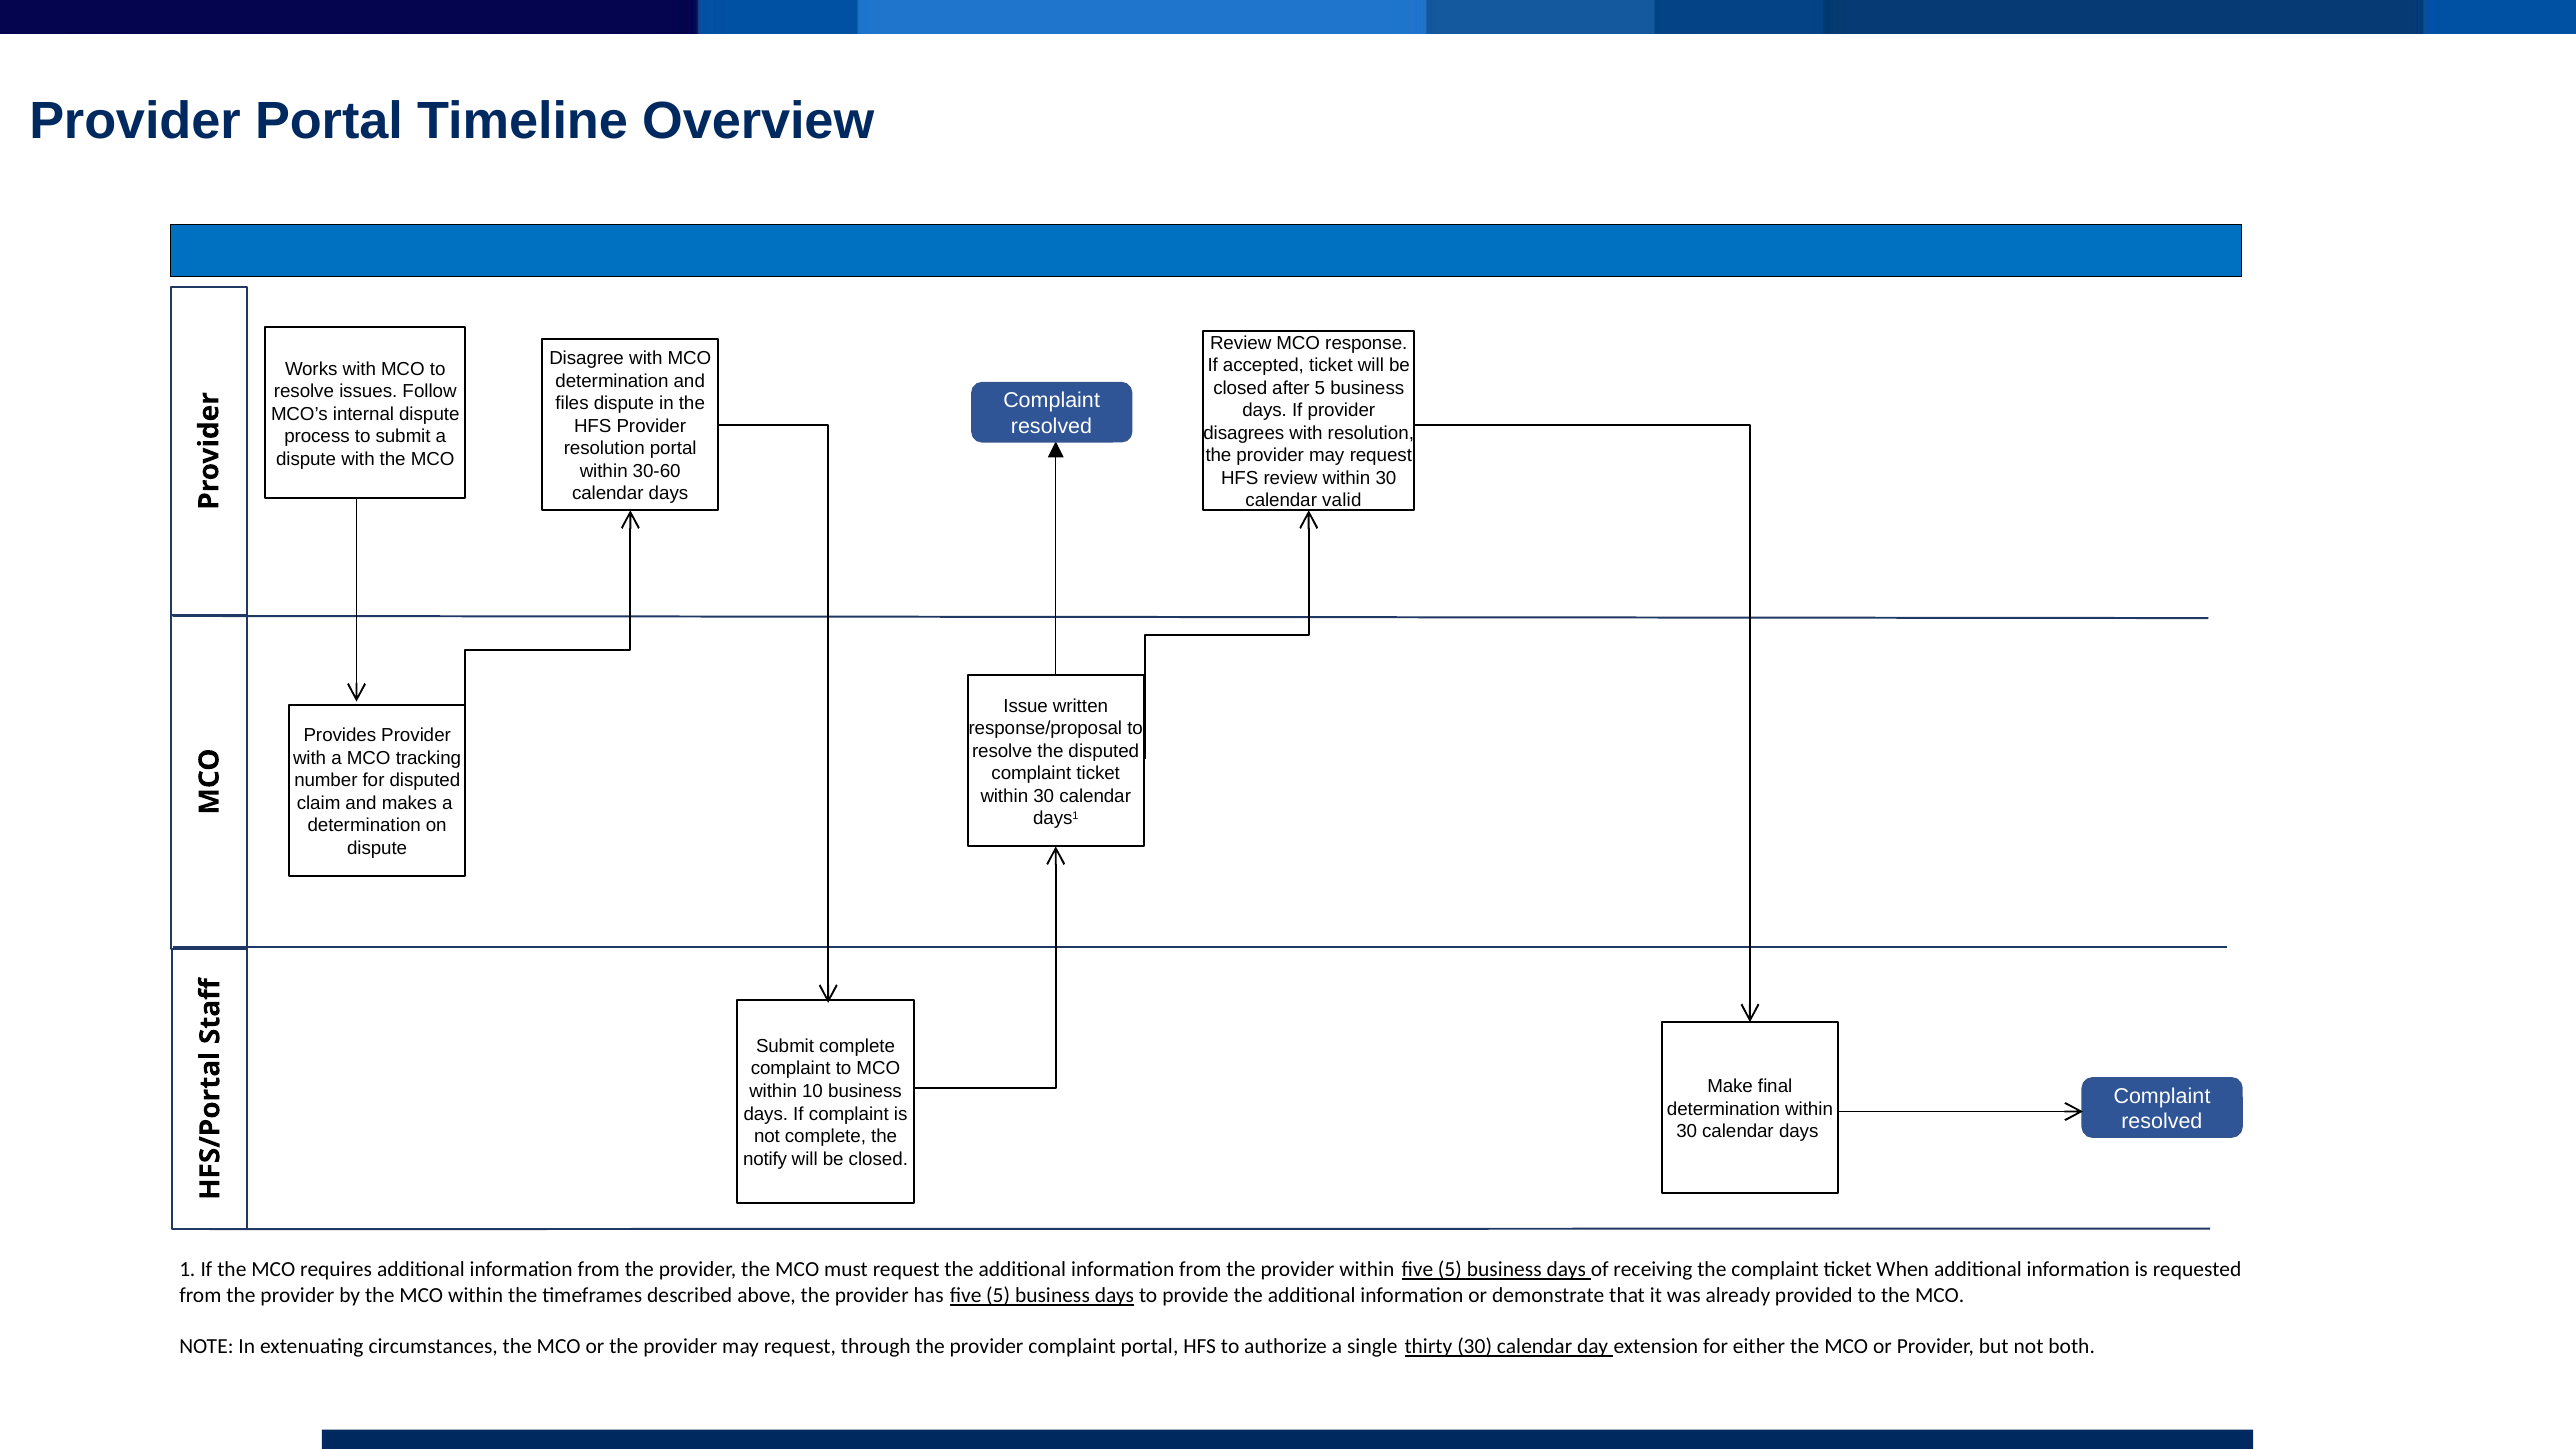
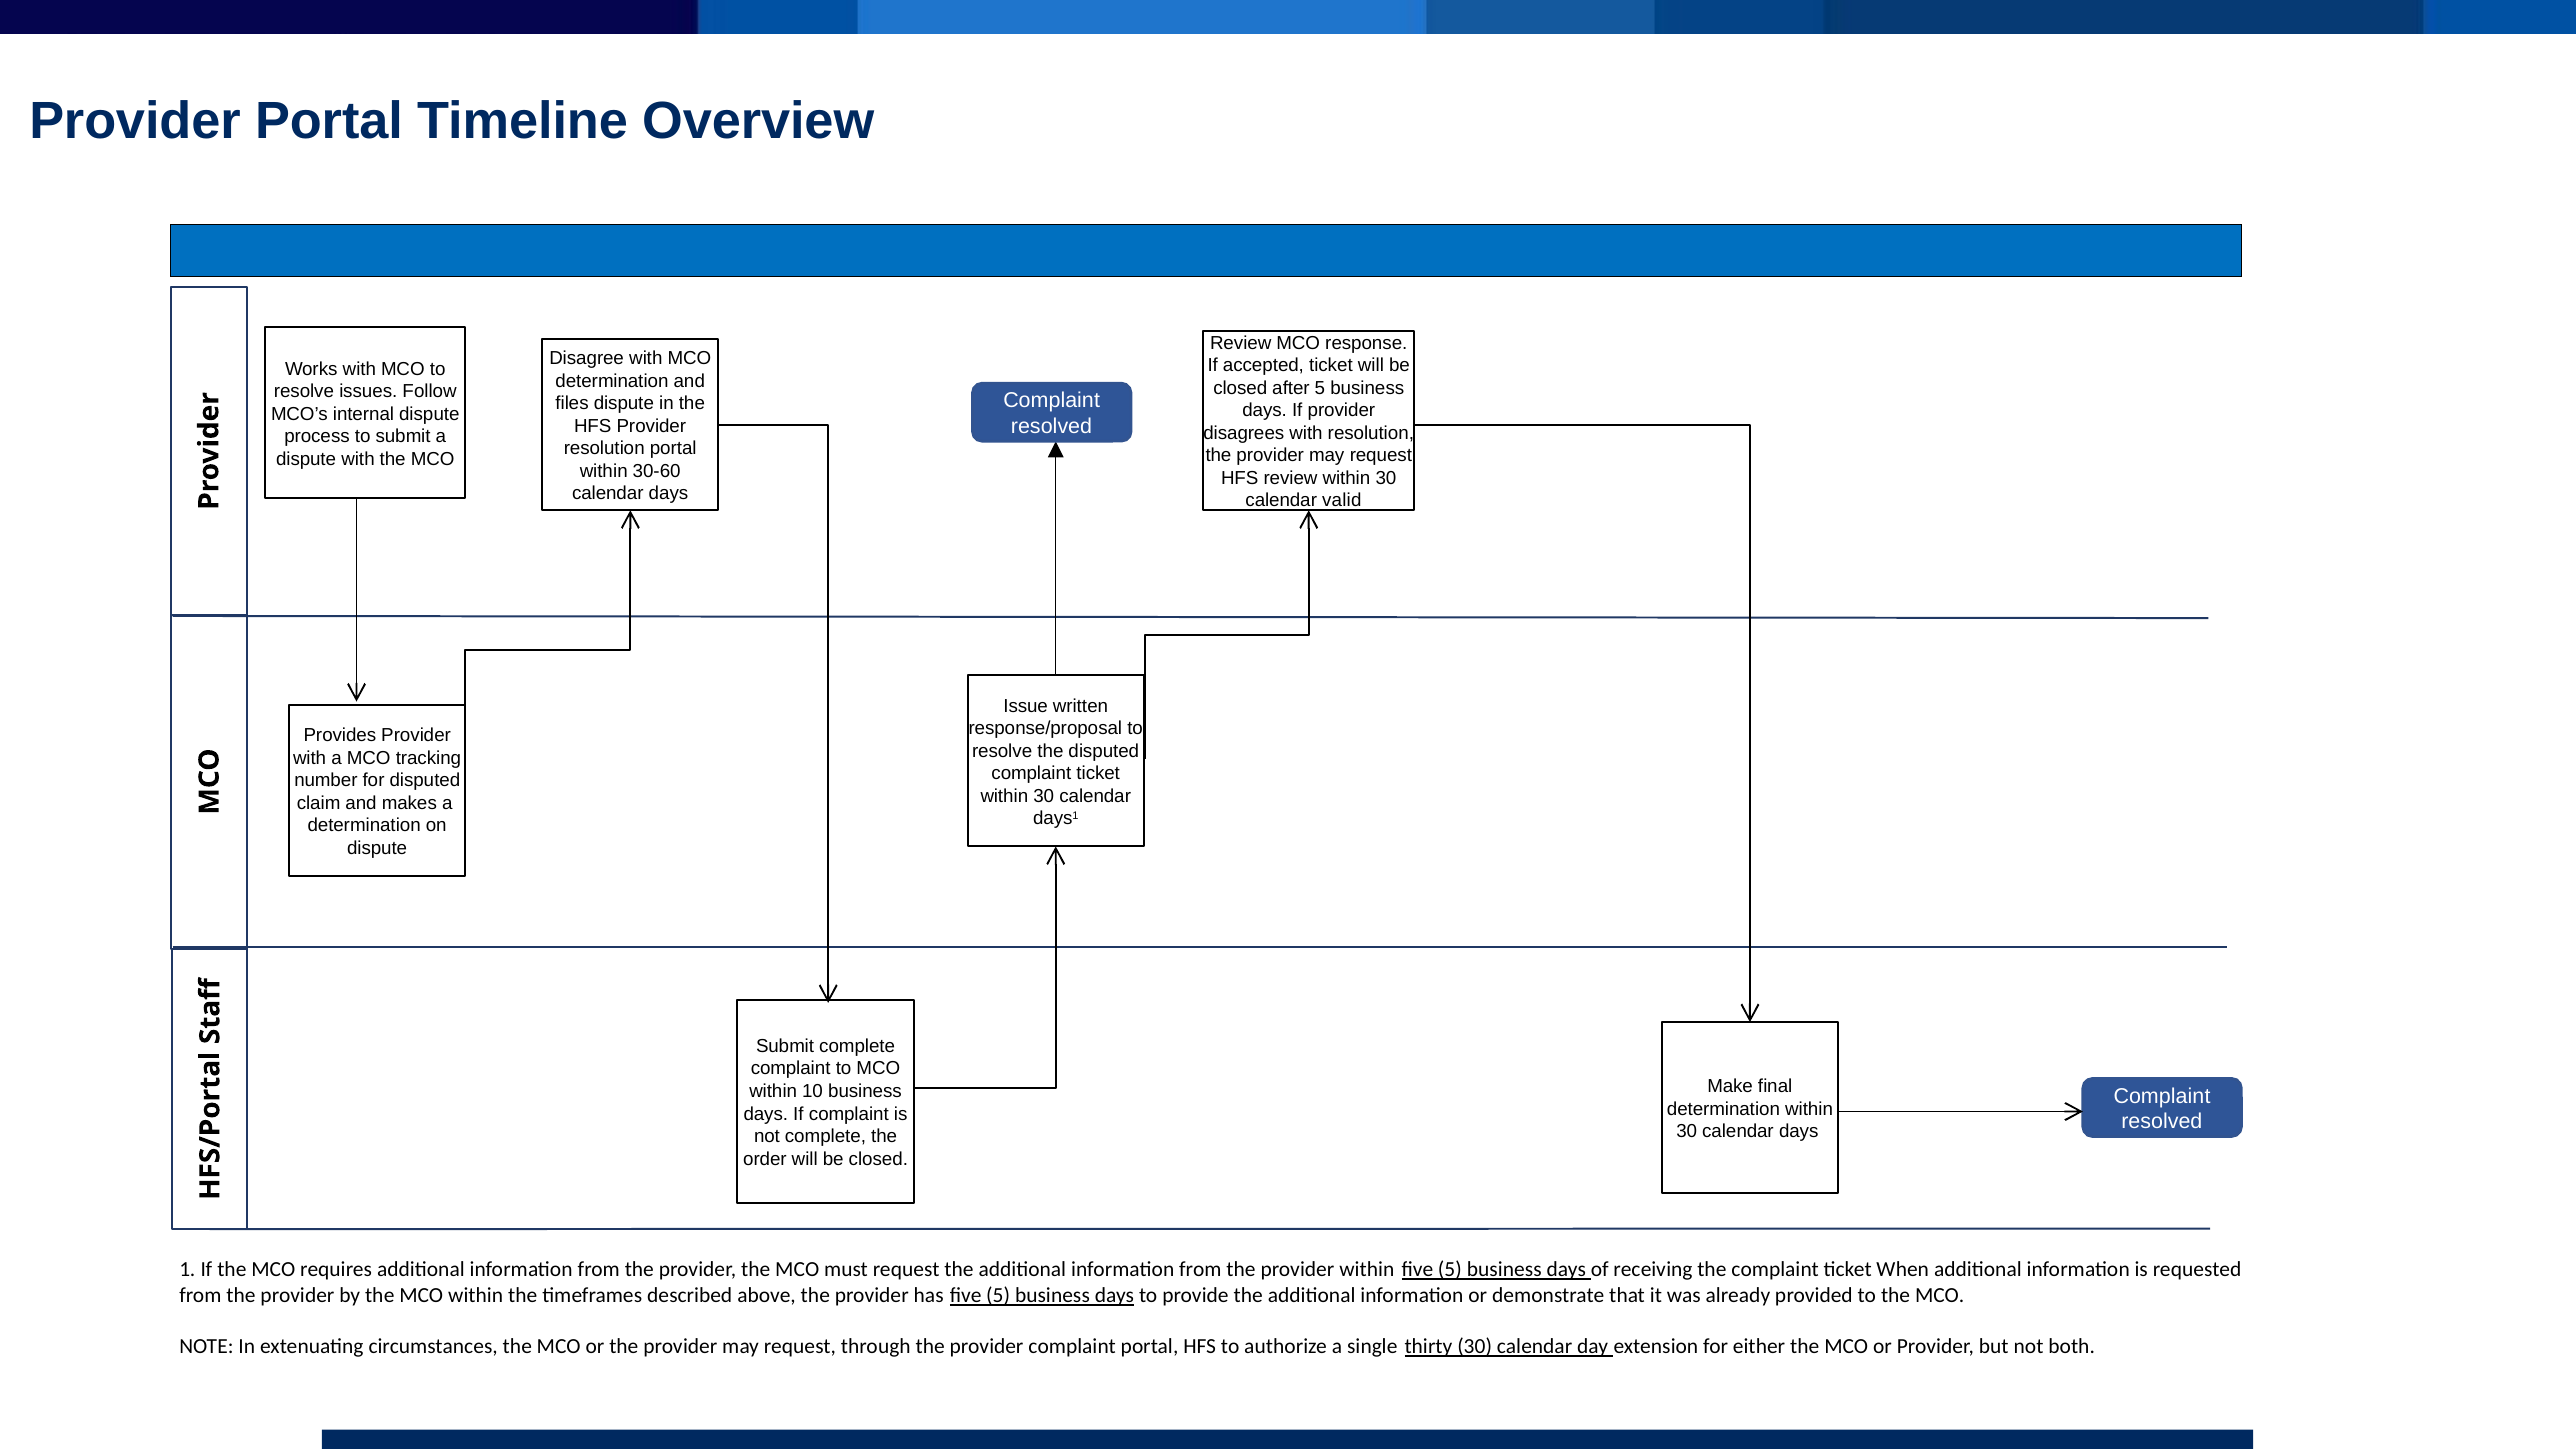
notify: notify -> order
